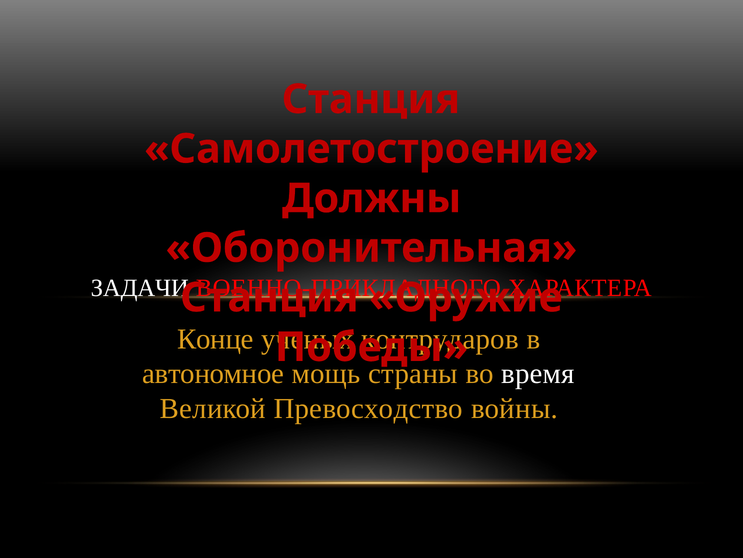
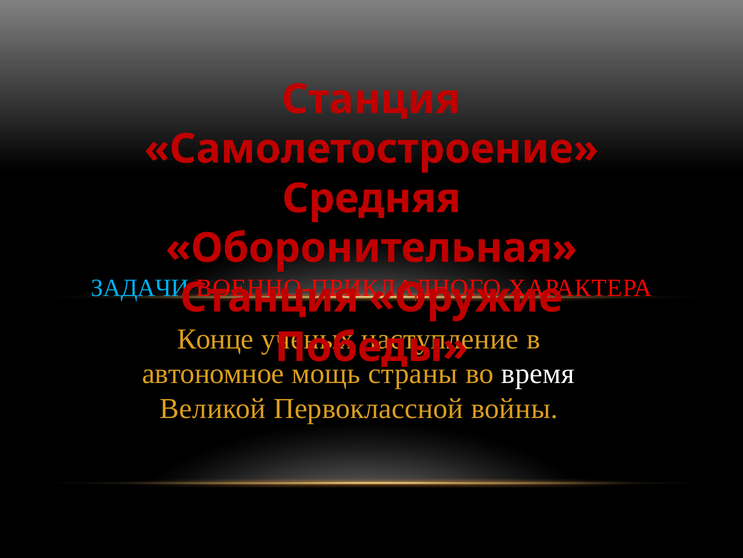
Должны: Должны -> Средняя
ЗАДАЧИ colour: white -> light blue
контрударов: контрударов -> наступление
Превосходство: Превосходство -> Первоклассной
